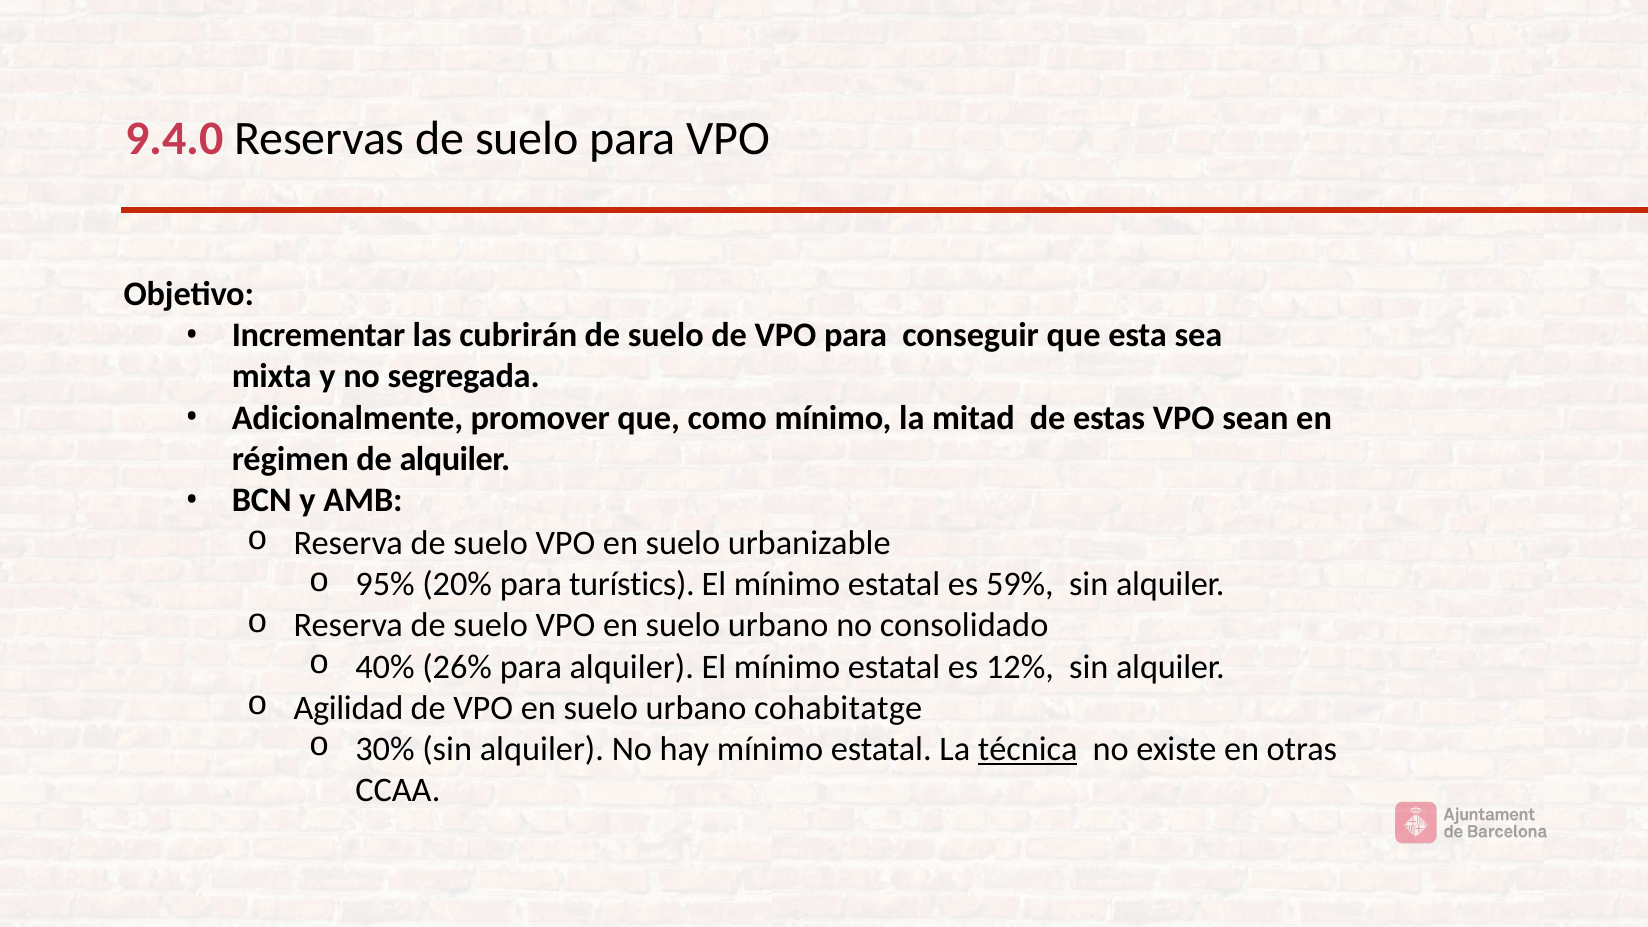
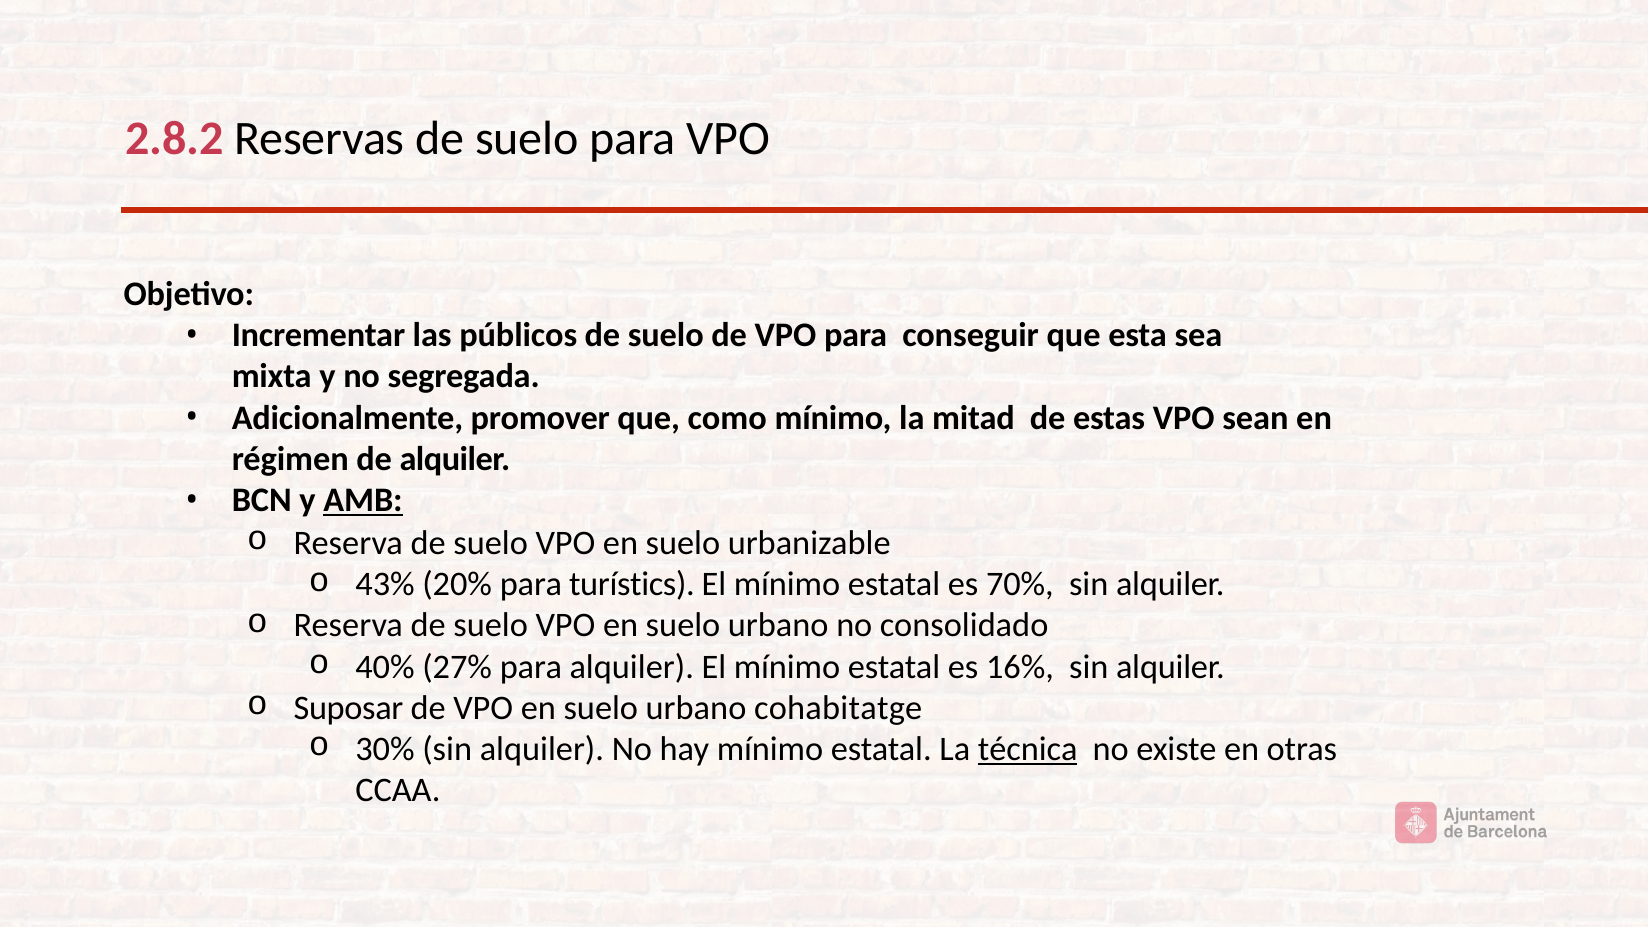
9.4.0: 9.4.0 -> 2.8.2
cubrirán: cubrirán -> públicos
AMB underline: none -> present
95%: 95% -> 43%
59%: 59% -> 70%
26%: 26% -> 27%
12%: 12% -> 16%
Agilidad: Agilidad -> Suposar
